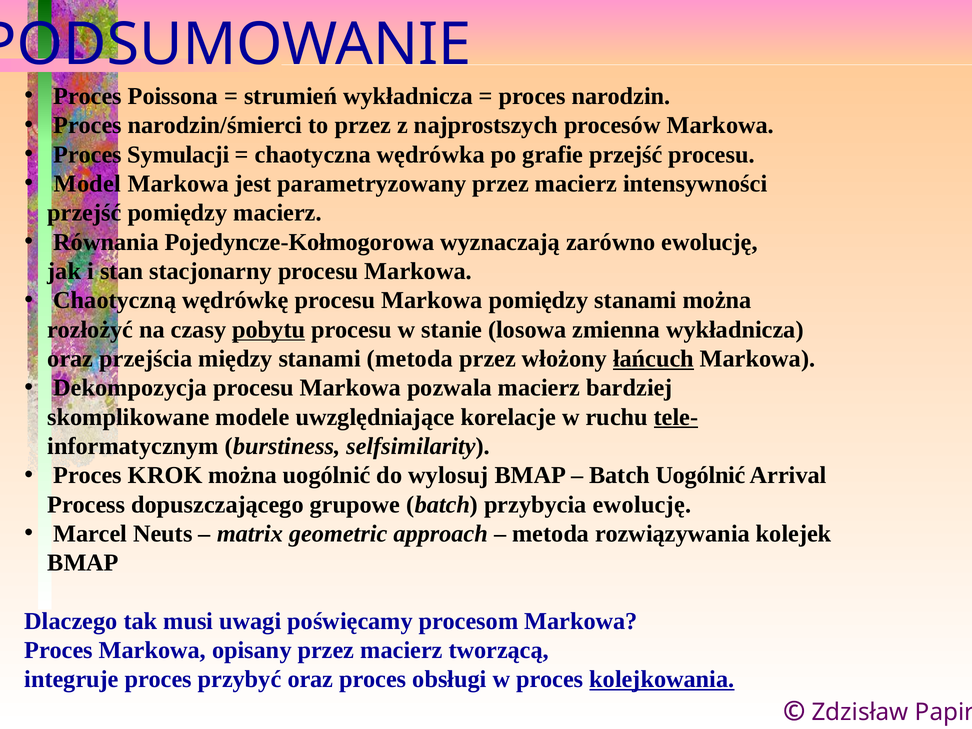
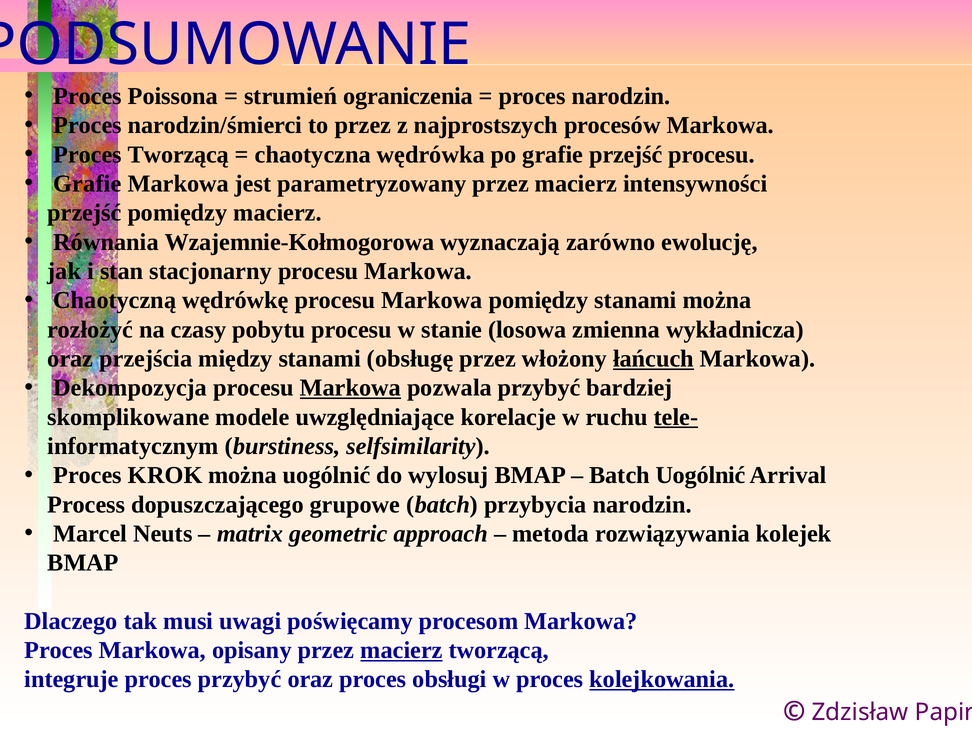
strumień wykładnicza: wykładnicza -> ograniczenia
Proces Symulacji: Symulacji -> Tworzącą
Model at (87, 184): Model -> Grafie
Pojedyncze-Kołmogorowa: Pojedyncze-Kołmogorowa -> Wzajemnie-Kołmogorowa
pobytu underline: present -> none
stanami metoda: metoda -> obsługę
Markowa at (350, 388) underline: none -> present
pozwala macierz: macierz -> przybyć
przybycia ewolucję: ewolucję -> narodzin
macierz at (401, 650) underline: none -> present
